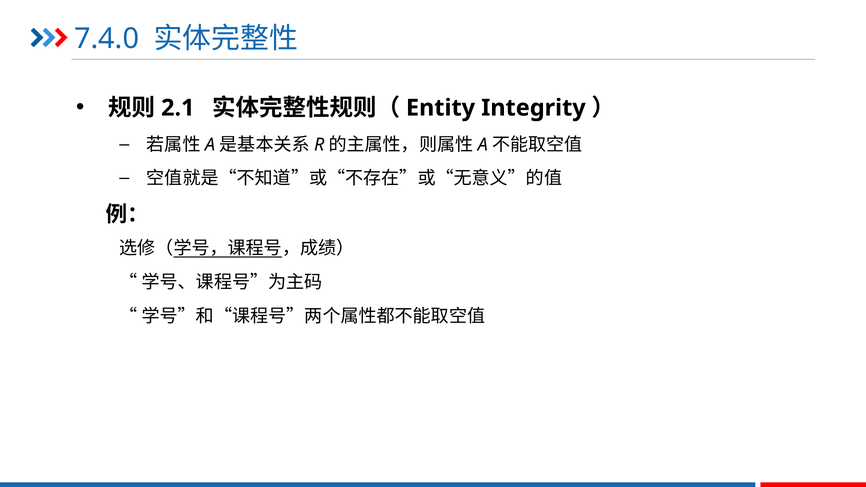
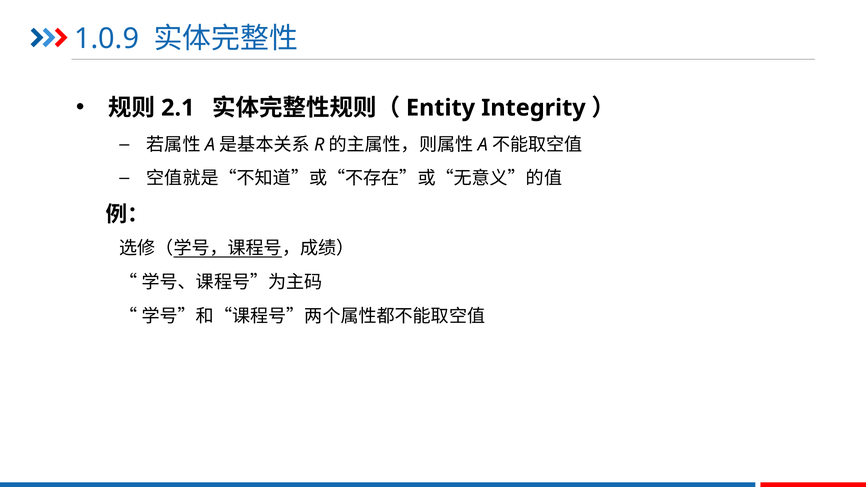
7.4.0: 7.4.0 -> 1.0.9
